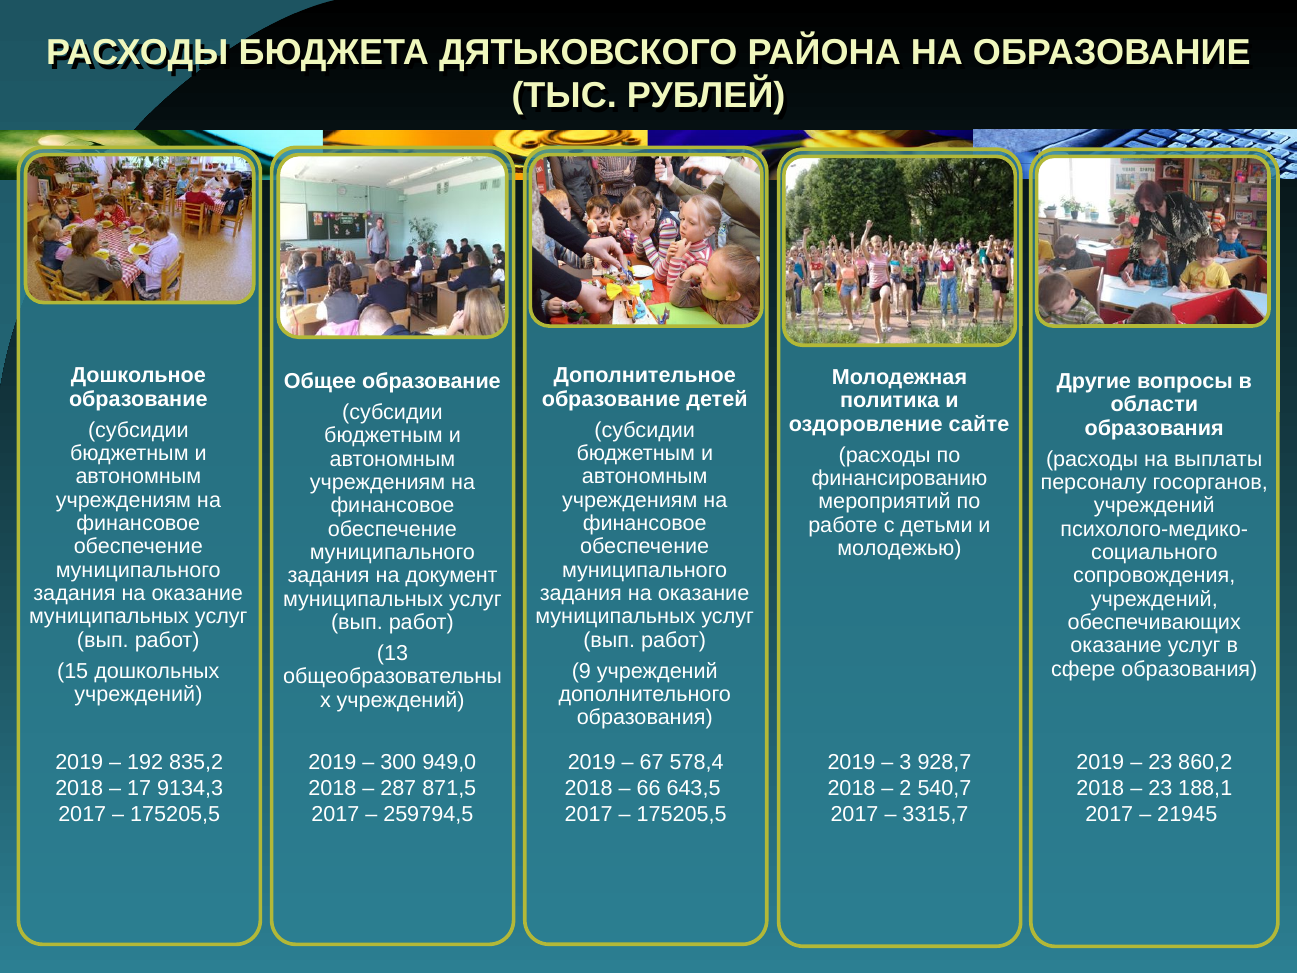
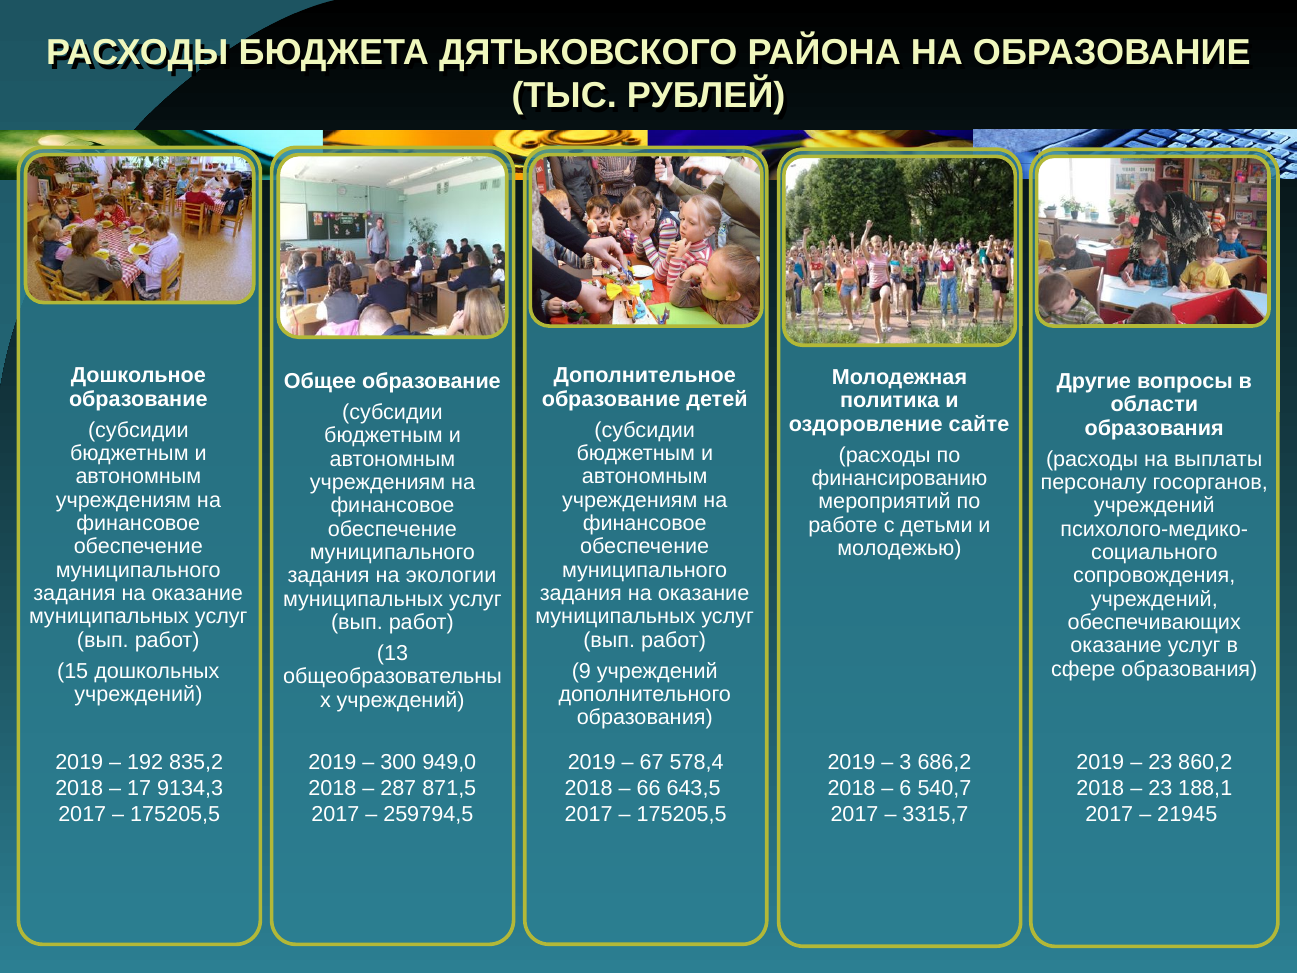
документ: документ -> экологии
928,7: 928,7 -> 686,2
2: 2 -> 6
